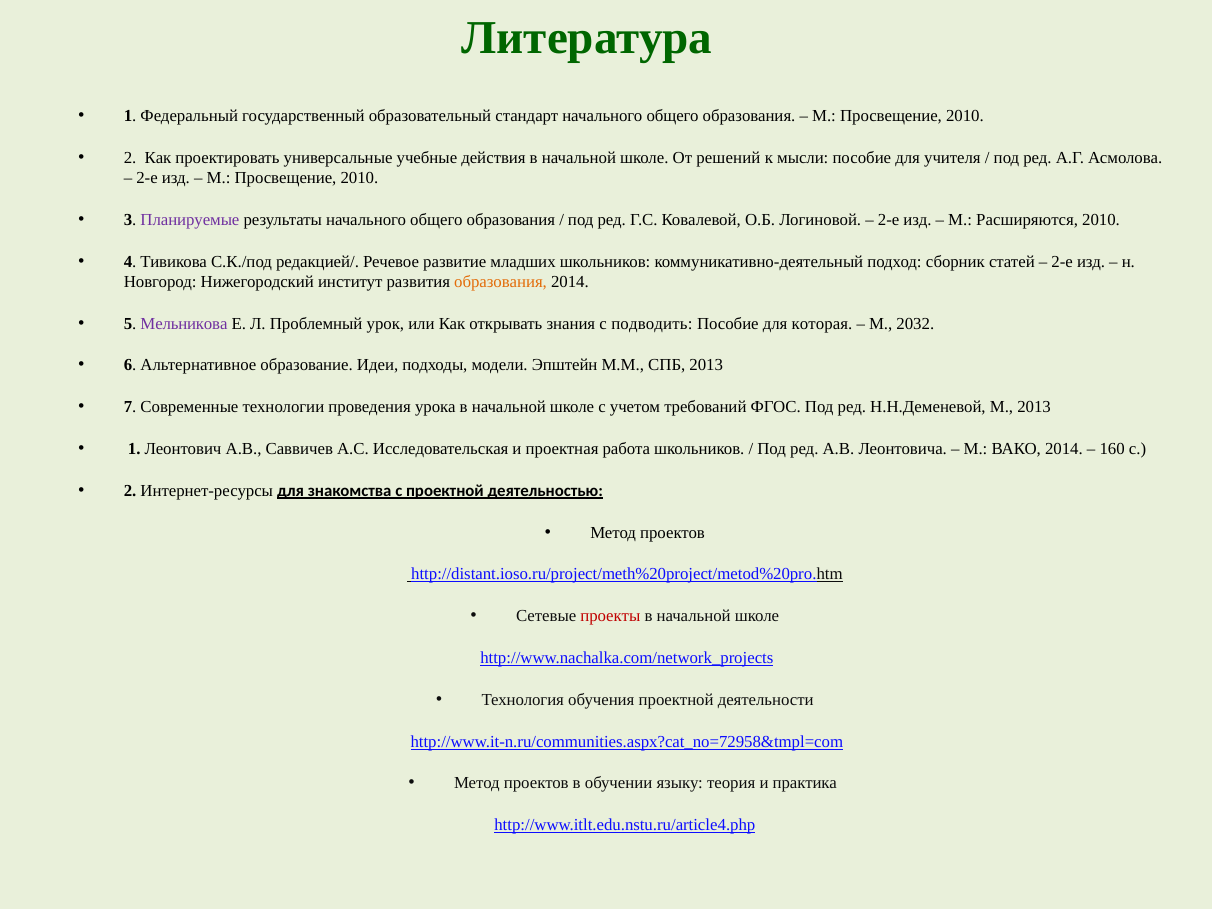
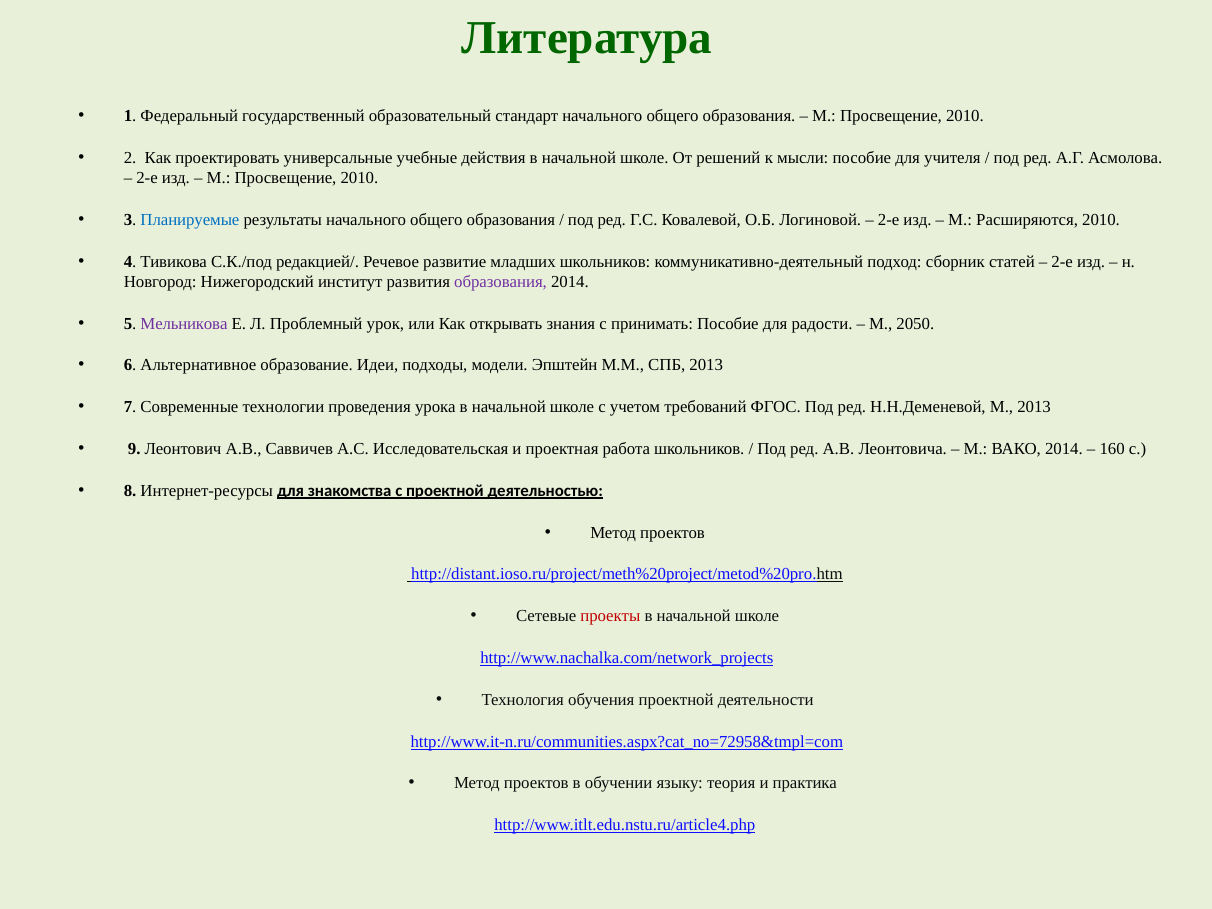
Планируемые colour: purple -> blue
образования at (501, 282) colour: orange -> purple
подводить: подводить -> принимать
которая: которая -> радости
2032: 2032 -> 2050
1 at (134, 449): 1 -> 9
2 at (130, 491): 2 -> 8
